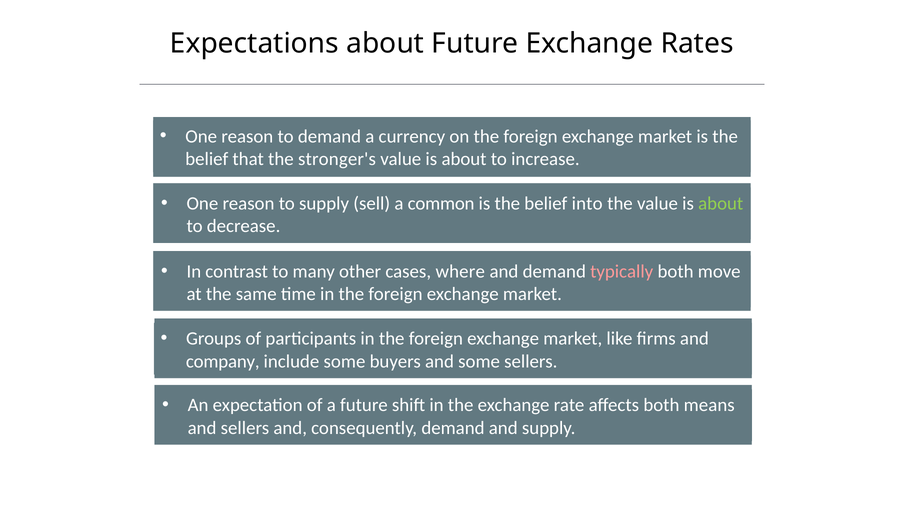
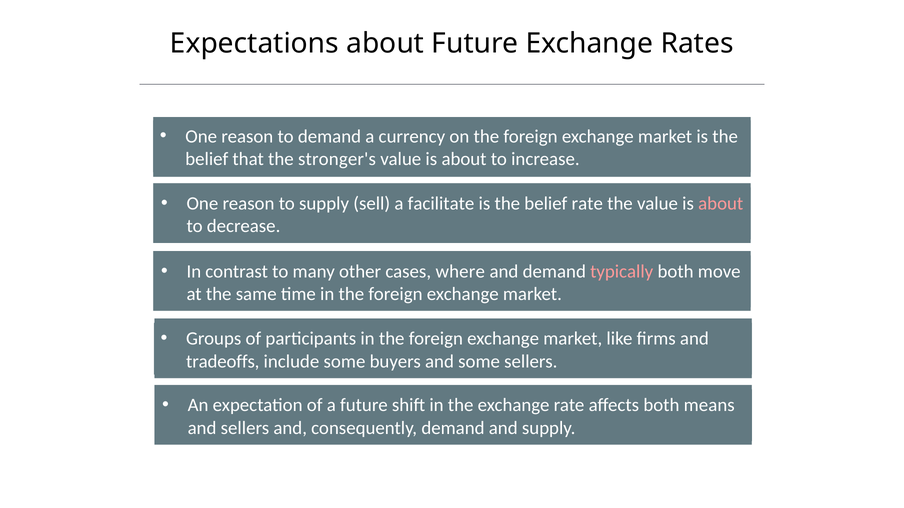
common: common -> facilitate
belief into: into -> rate
about at (721, 204) colour: light green -> pink
company: company -> tradeoffs
